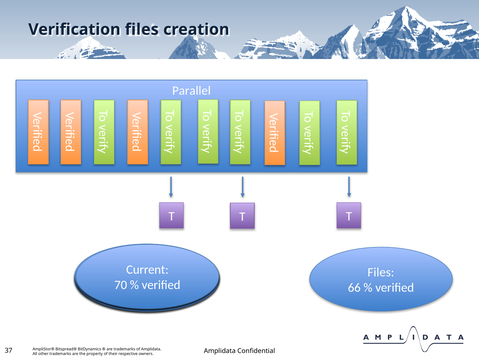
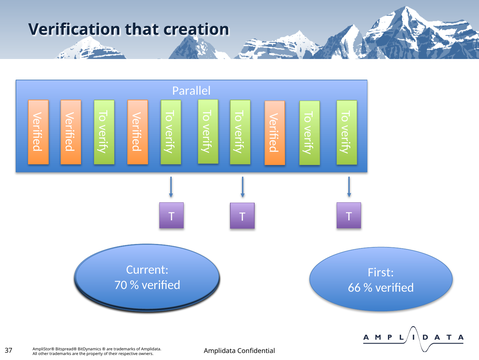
Verification files: files -> that
Files at (381, 272): Files -> First
